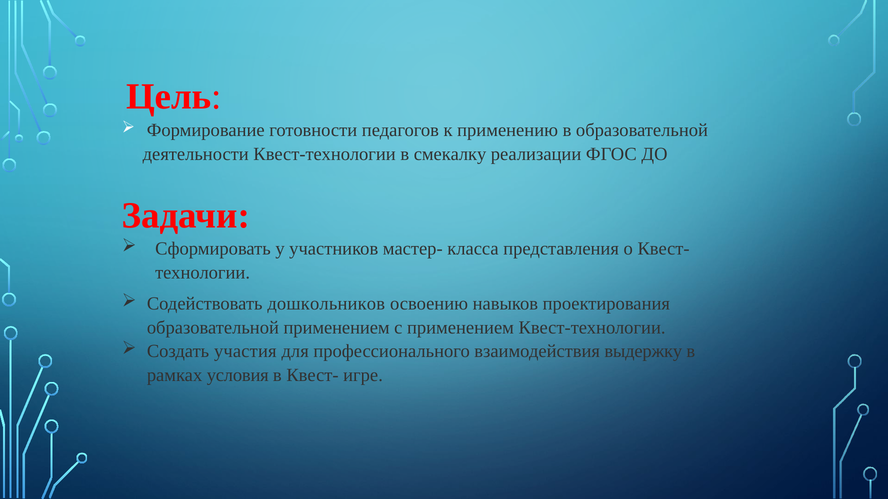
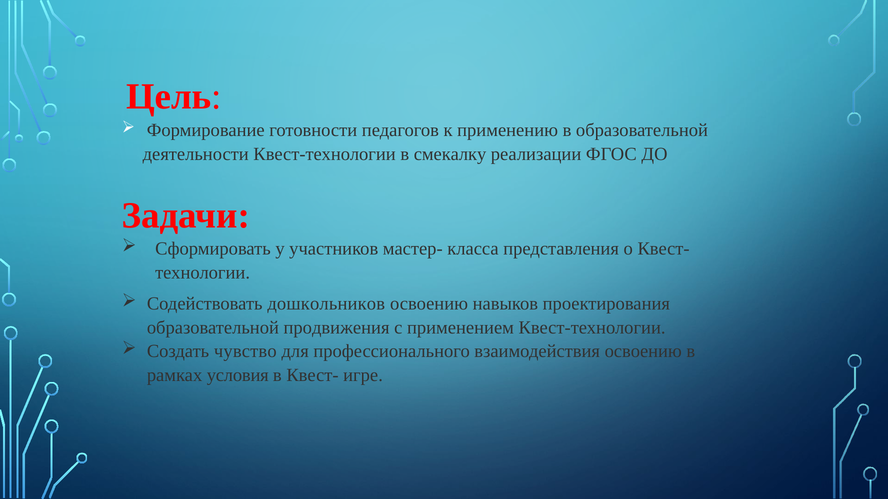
образовательной применением: применением -> продвижения
участия: участия -> чувство
взаимодействия выдержку: выдержку -> освоению
